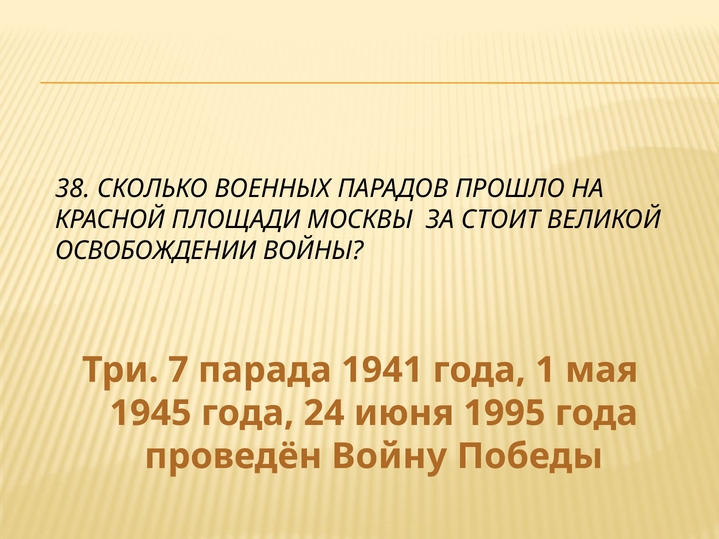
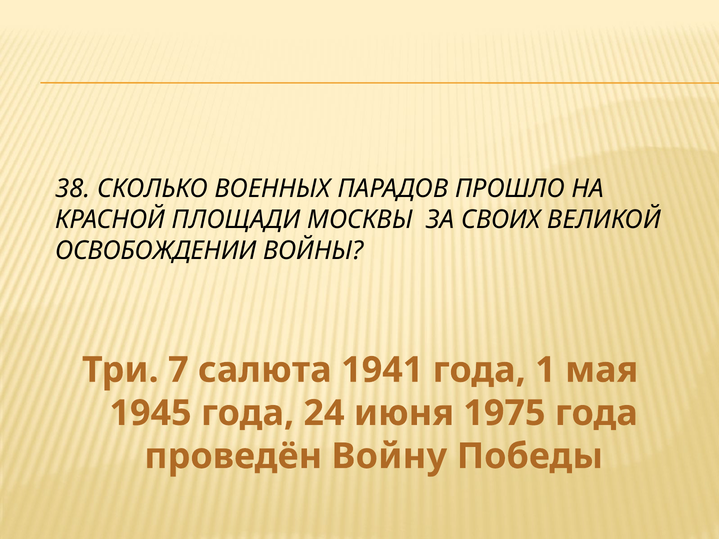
СТОИТ: СТОИТ -> СВОИХ
парада: парада -> салюта
1995: 1995 -> 1975
